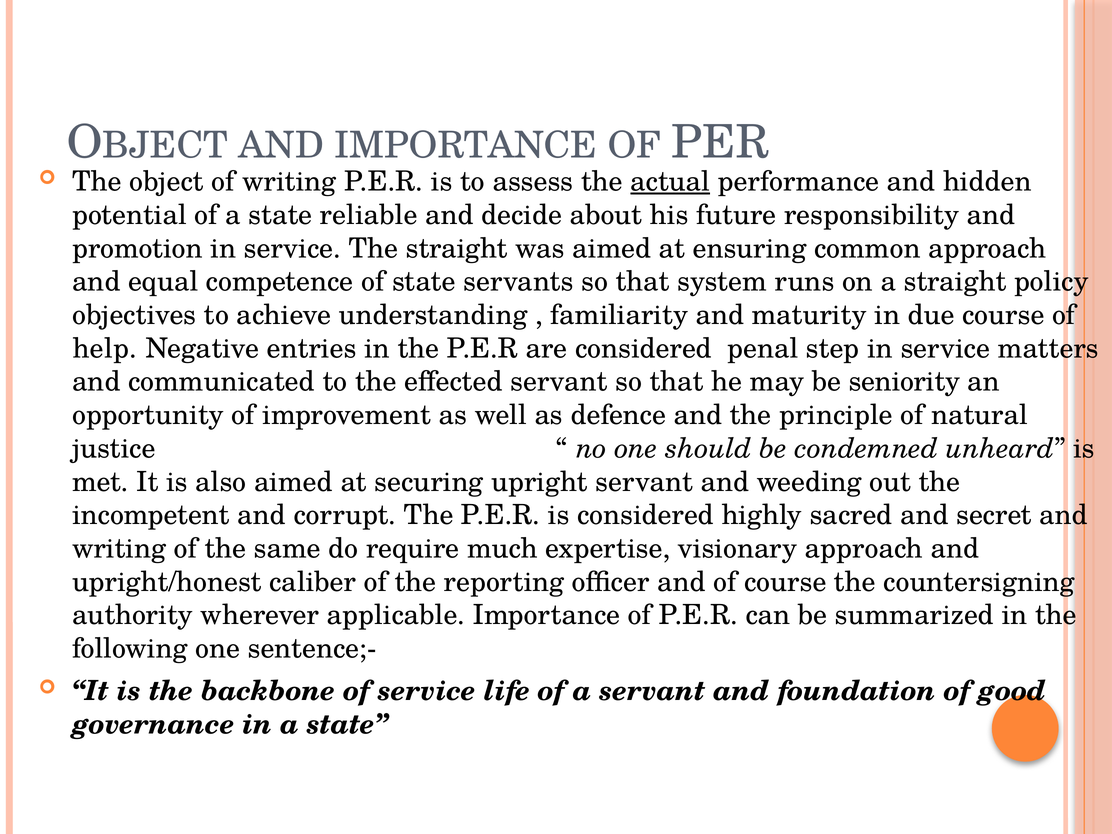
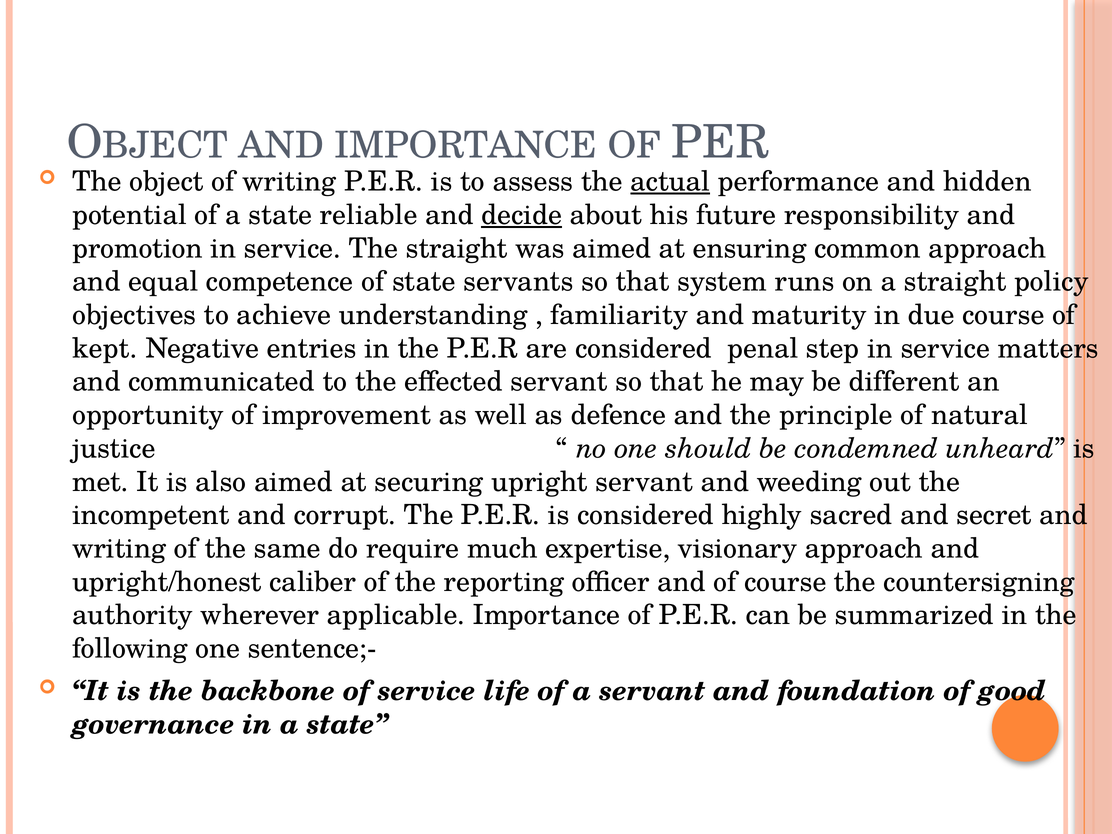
decide underline: none -> present
help: help -> kept
seniority: seniority -> different
